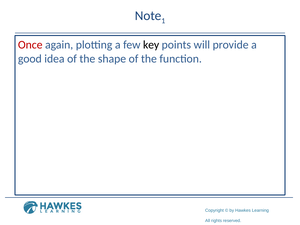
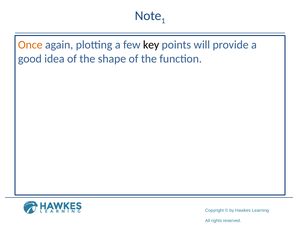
Once colour: red -> orange
